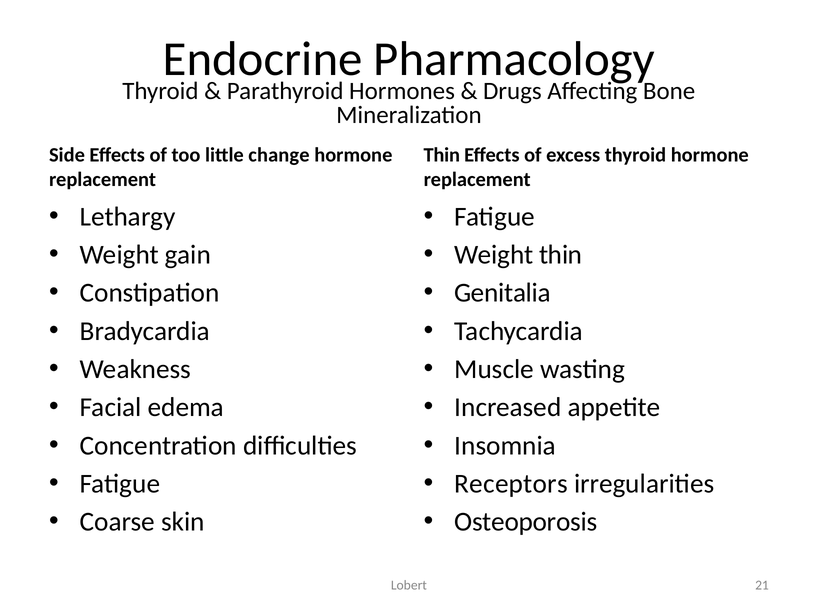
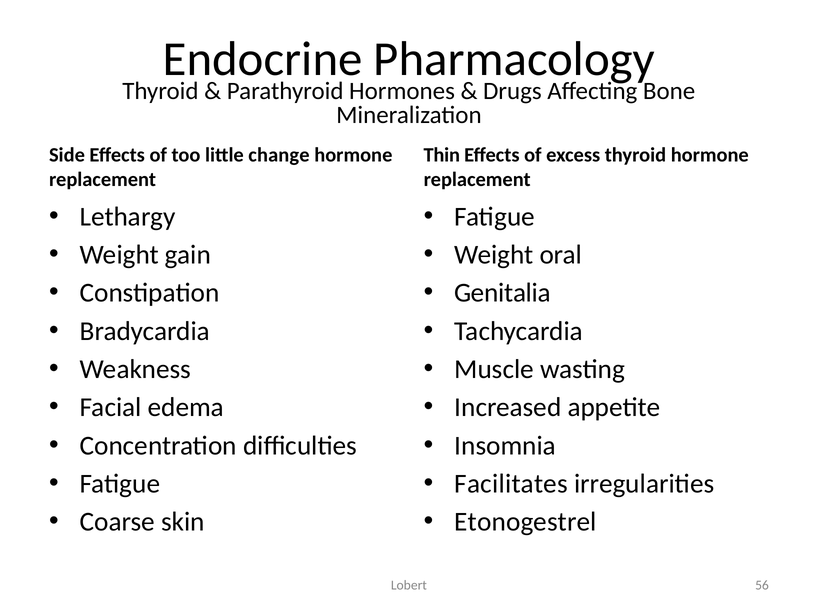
Weight thin: thin -> oral
Receptors: Receptors -> Facilitates
Osteoporosis: Osteoporosis -> Etonogestrel
21: 21 -> 56
